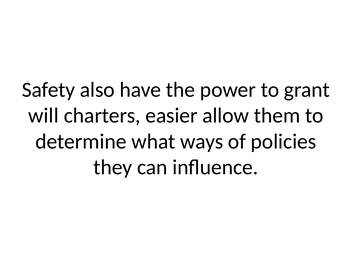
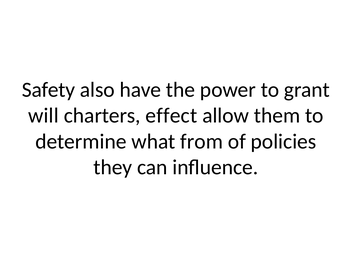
easier: easier -> effect
ways: ways -> from
